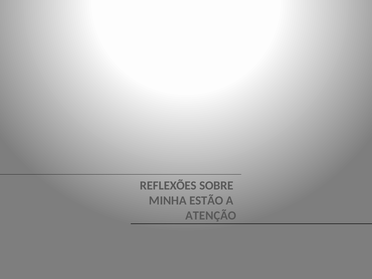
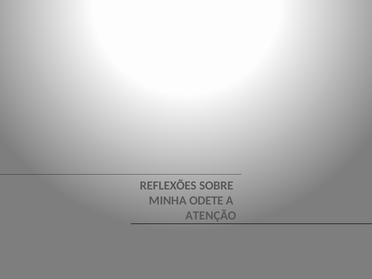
ESTÃO: ESTÃO -> ODETE
